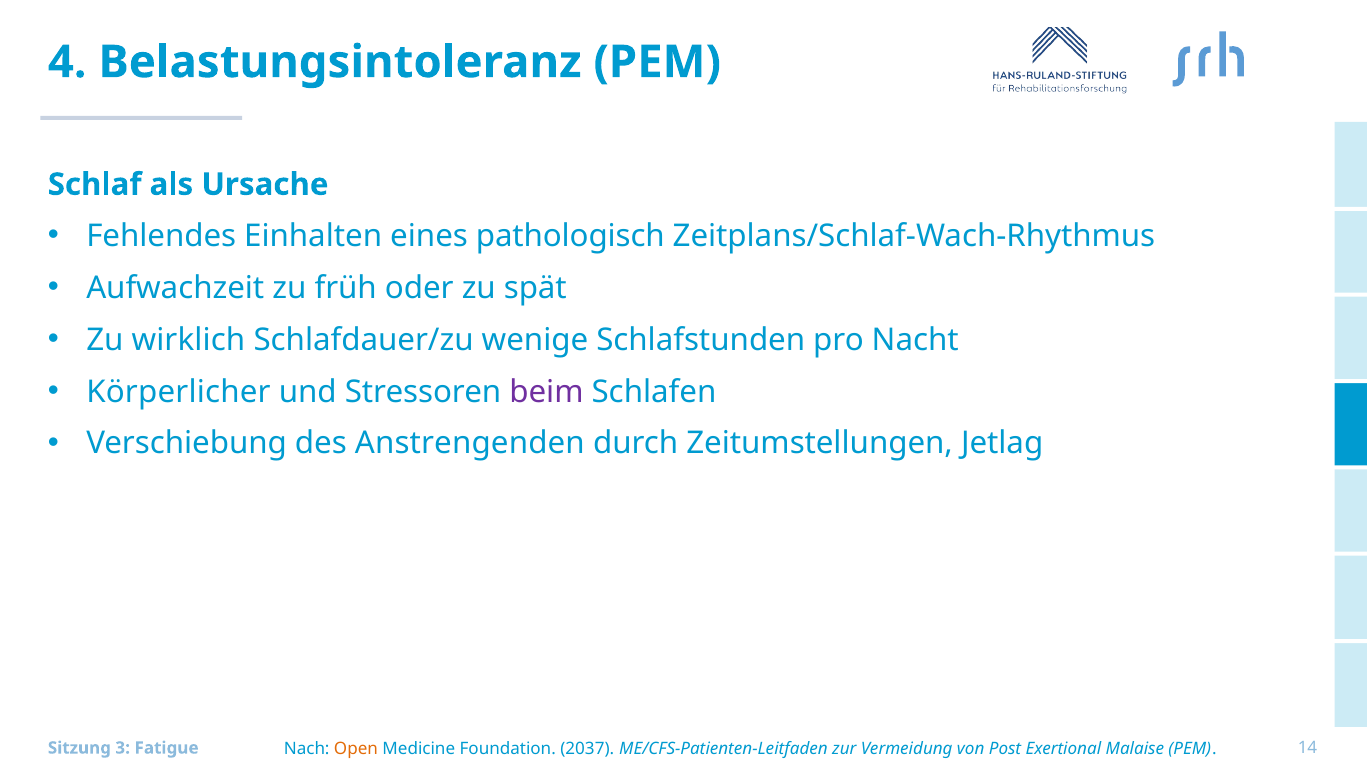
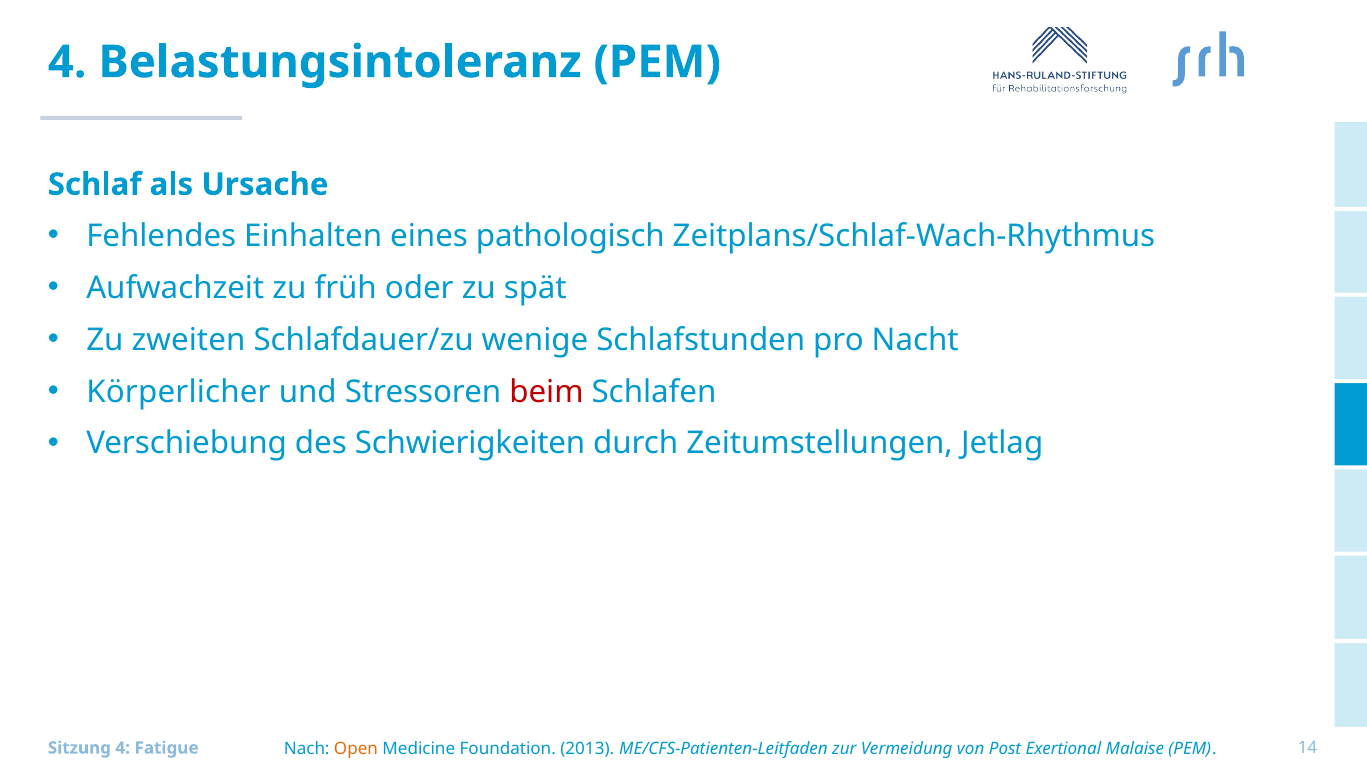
wirklich: wirklich -> zweiten
beim colour: purple -> red
Anstrengenden: Anstrengenden -> Schwierigkeiten
2037: 2037 -> 2013
Sitzung 3: 3 -> 4
